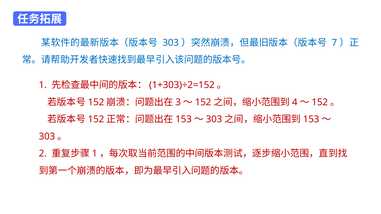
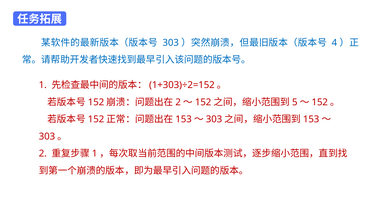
7: 7 -> 4
3 at (178, 102): 3 -> 2
4: 4 -> 5
